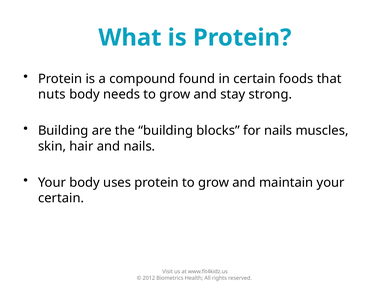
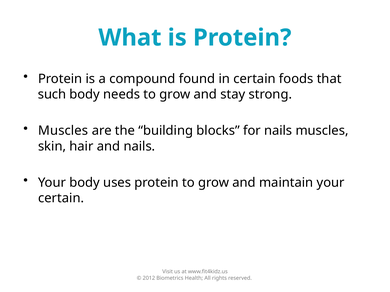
nuts: nuts -> such
Building at (63, 131): Building -> Muscles
